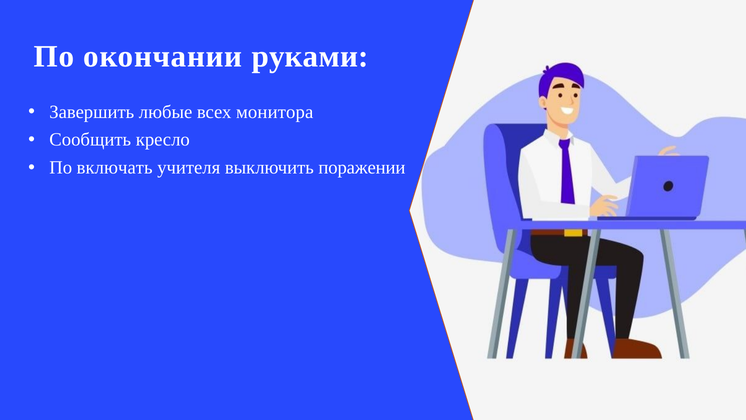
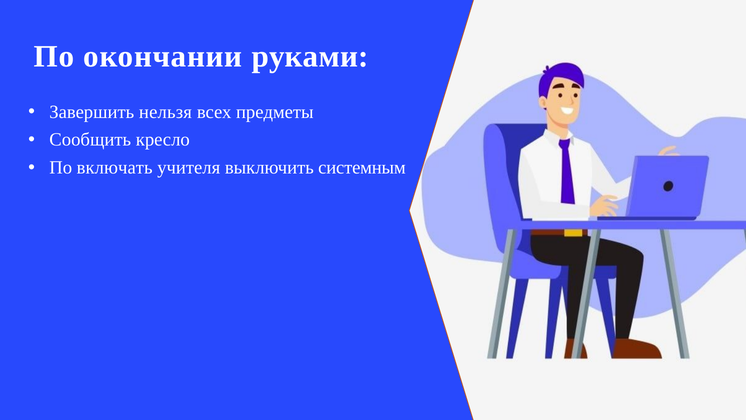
любые: любые -> нельзя
монитора: монитора -> предметы
поражении: поражении -> системным
